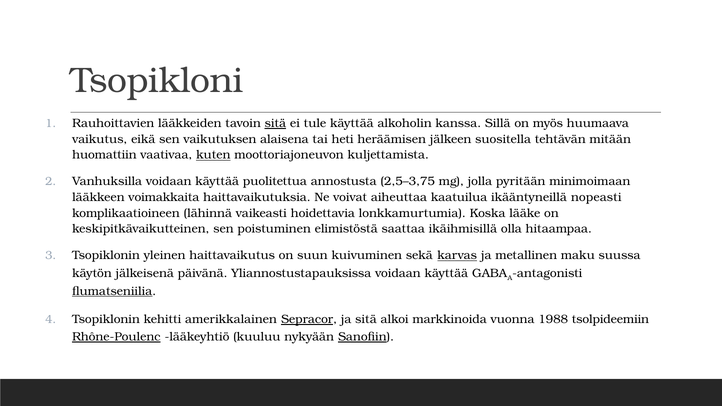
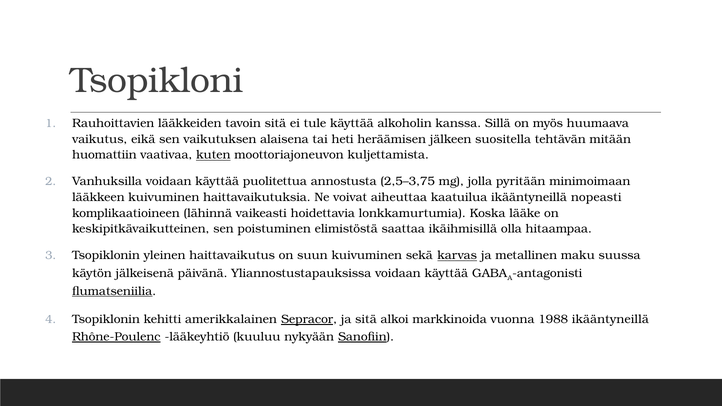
sitä at (275, 123) underline: present -> none
lääkkeen voimakkaita: voimakkaita -> kuivuminen
1988 tsolpideemiin: tsolpideemiin -> ikääntyneillä
